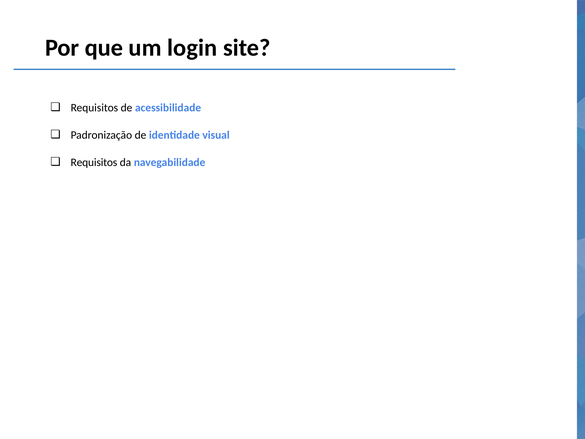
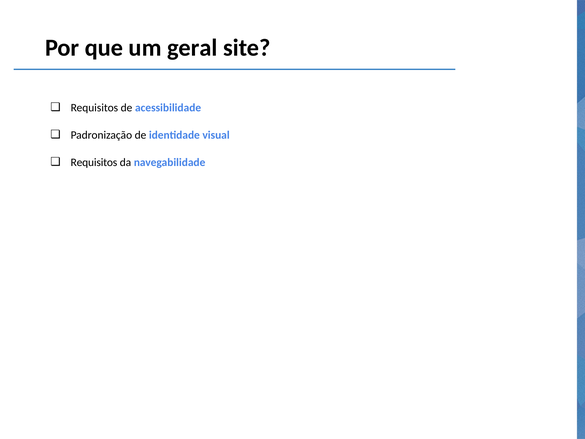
login: login -> geral
